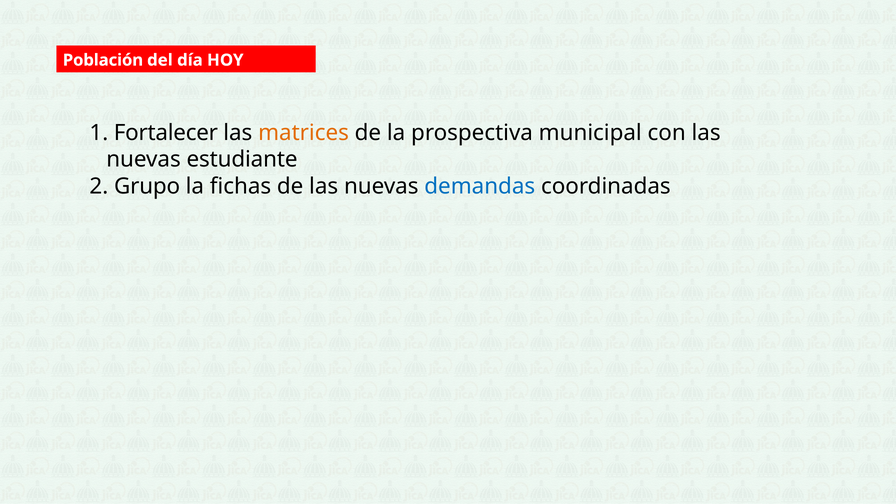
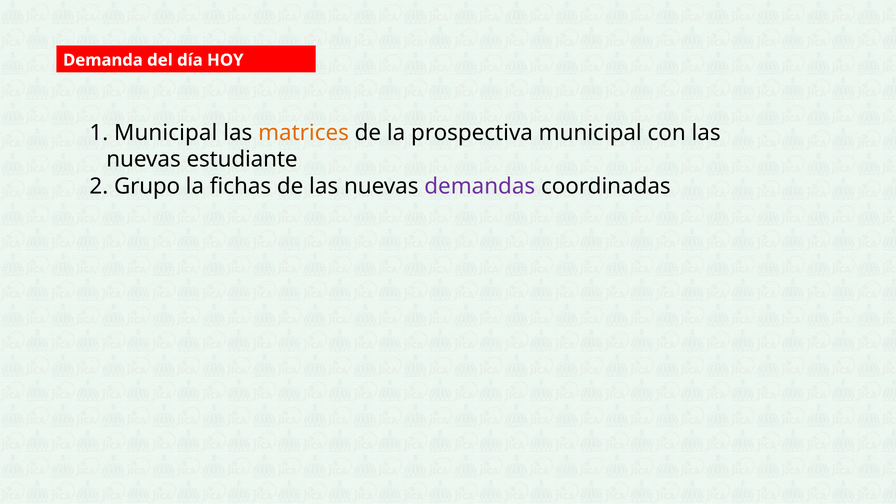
Población: Población -> Demanda
Fortalecer at (166, 133): Fortalecer -> Municipal
demandas colour: blue -> purple
